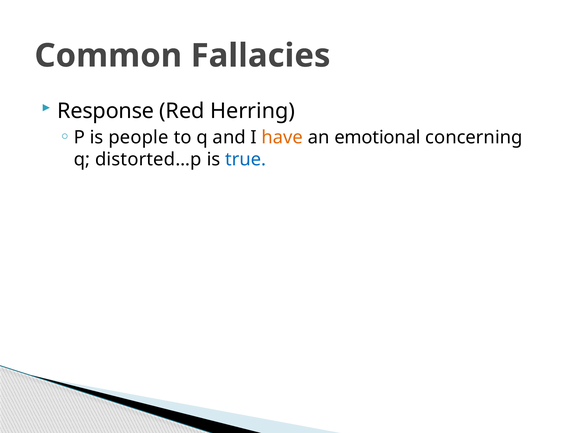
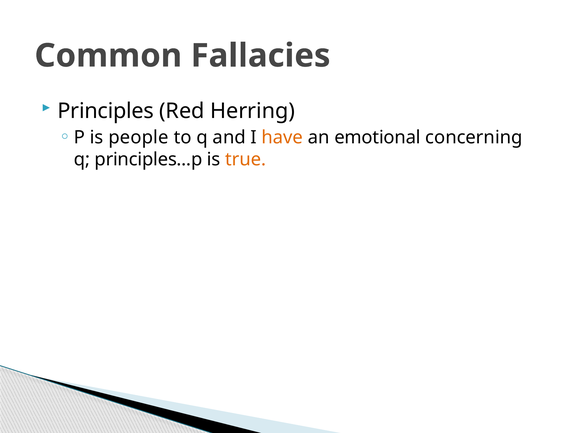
Response: Response -> Principles
distorted…p: distorted…p -> principles…p
true colour: blue -> orange
